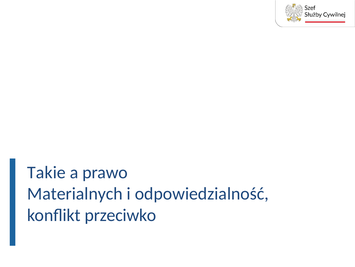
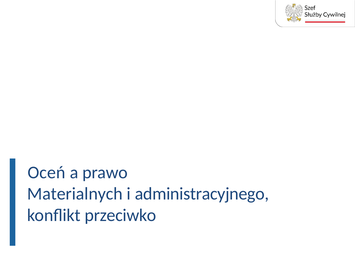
Takie: Takie -> Oceń
odpowiedzialność: odpowiedzialność -> administracyjnego
